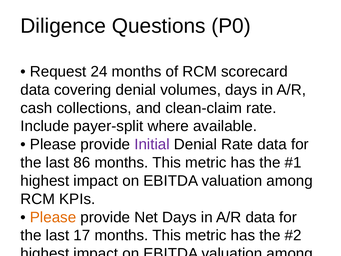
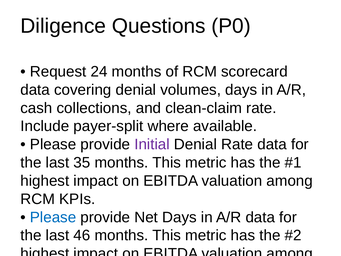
86: 86 -> 35
Please at (53, 217) colour: orange -> blue
17: 17 -> 46
